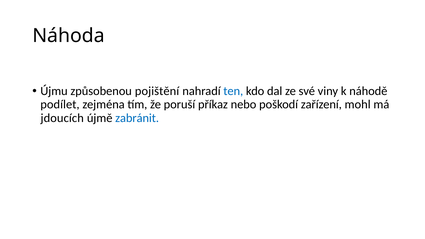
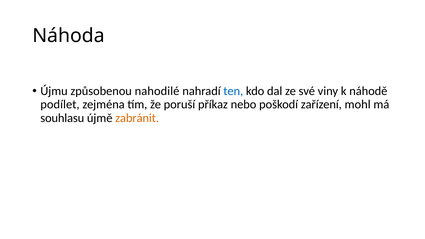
pojištění: pojištění -> nahodilé
jdoucích: jdoucích -> souhlasu
zabránit colour: blue -> orange
